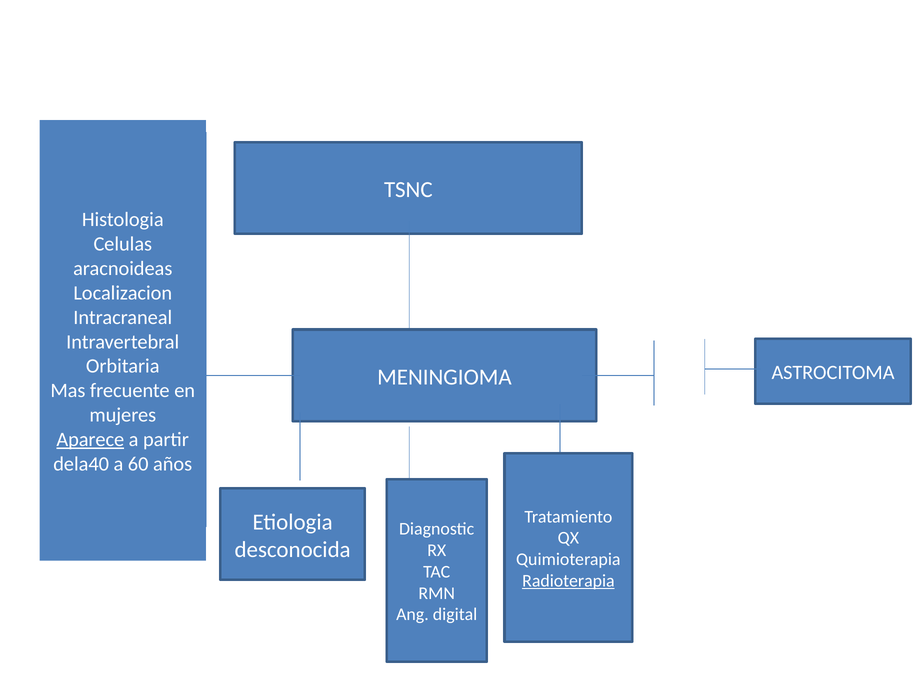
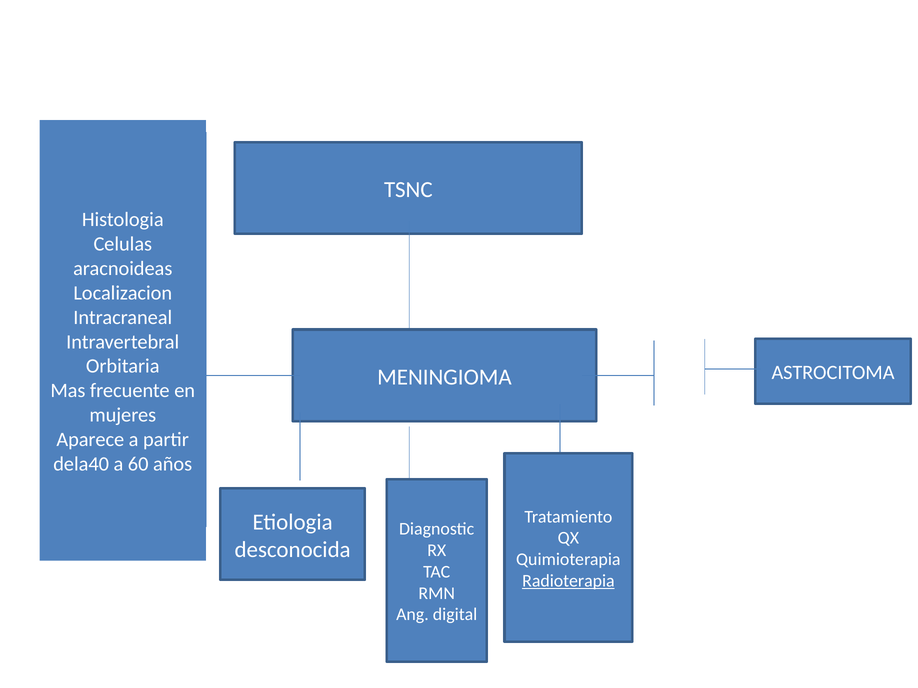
Aparece underline: present -> none
